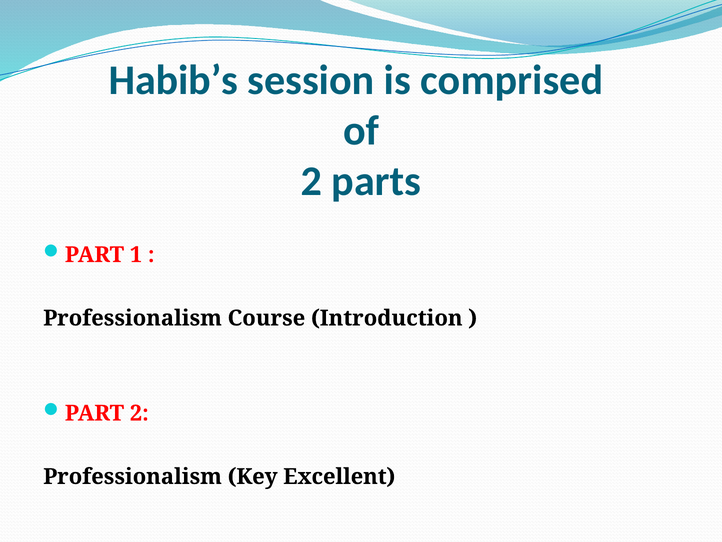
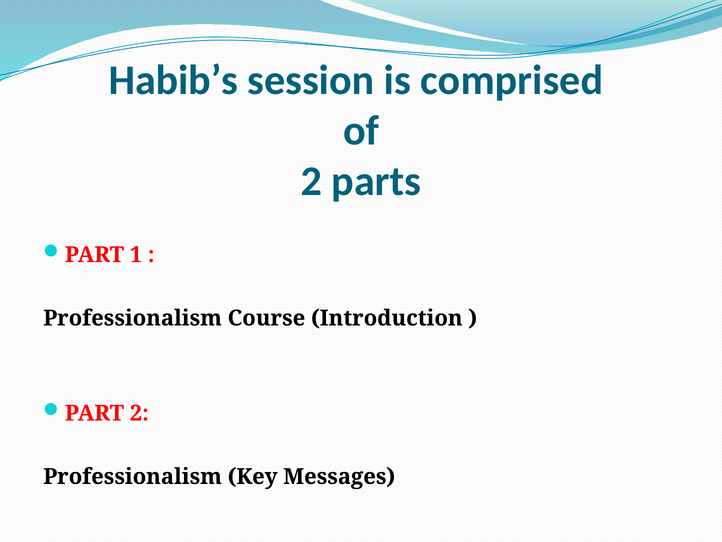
Excellent: Excellent -> Messages
